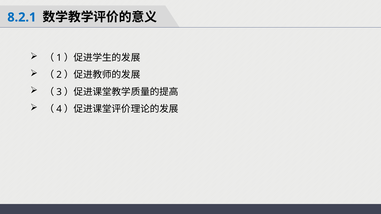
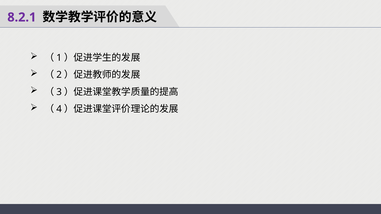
8.2.1 colour: blue -> purple
